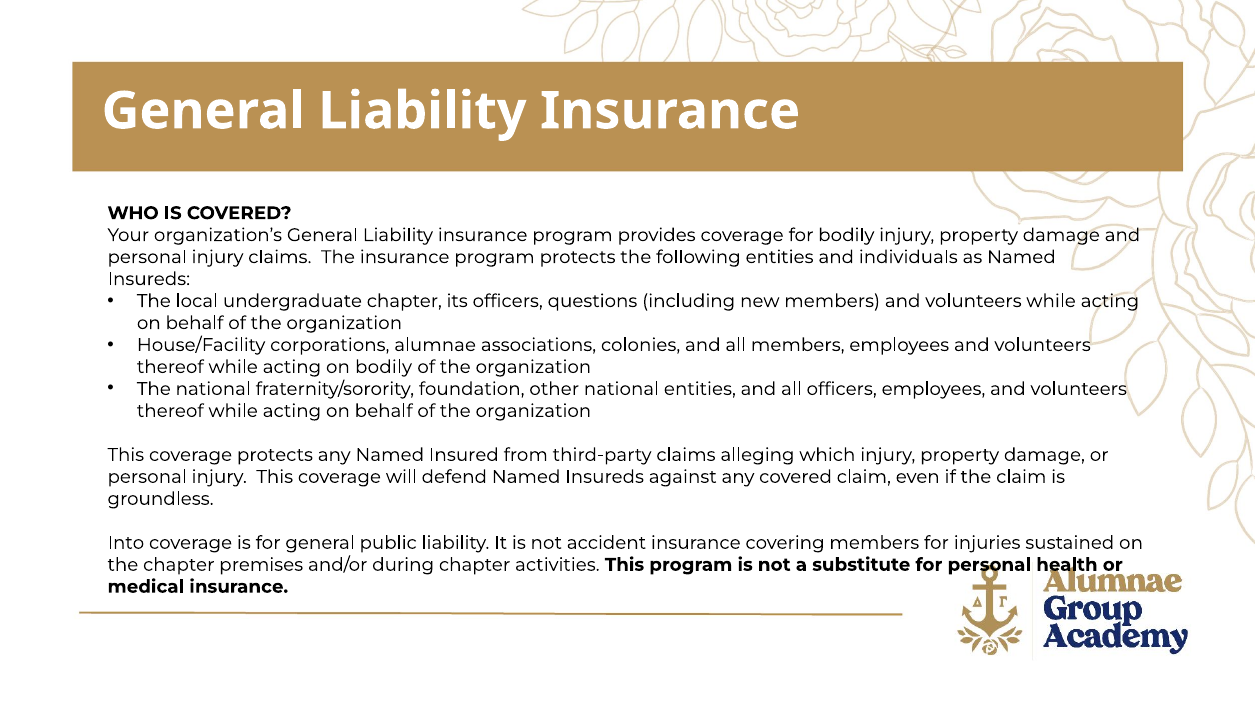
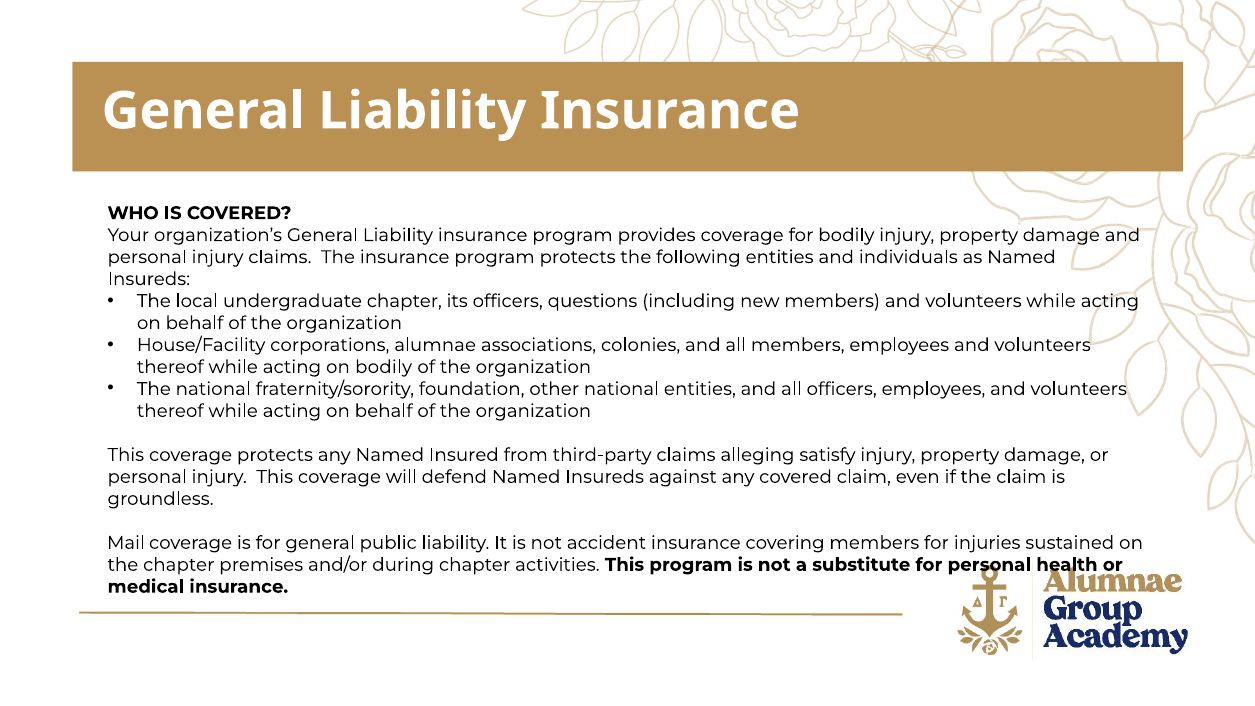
which: which -> satisfy
Into: Into -> Mail
